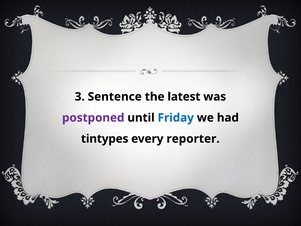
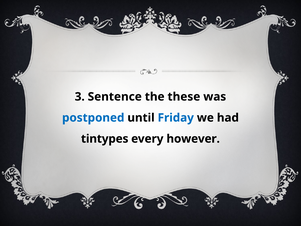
latest: latest -> these
postponed colour: purple -> blue
reporter: reporter -> however
